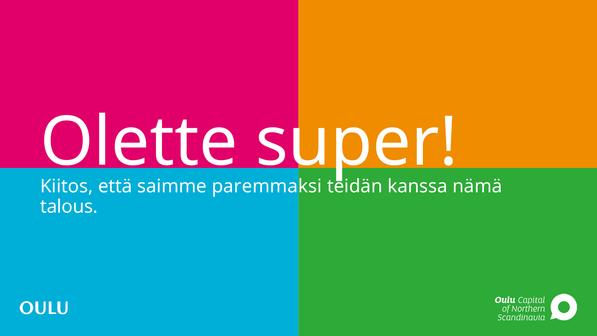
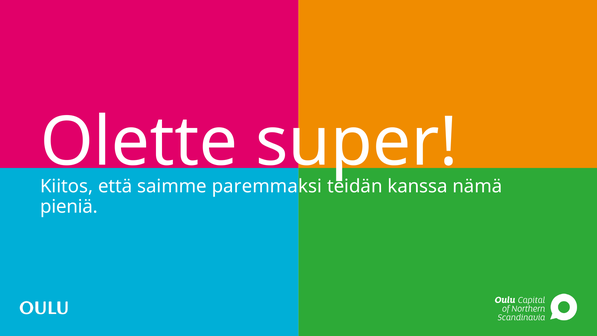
talous: talous -> pieniä
